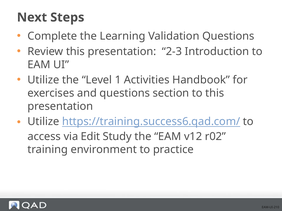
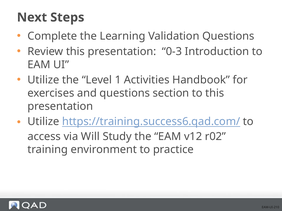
2-3: 2-3 -> 0-3
Edit: Edit -> Will
